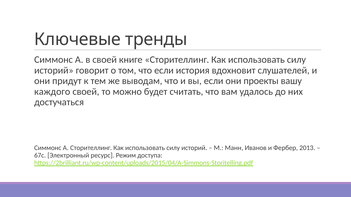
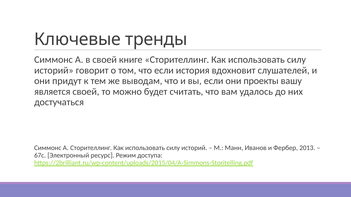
каждого: каждого -> является
